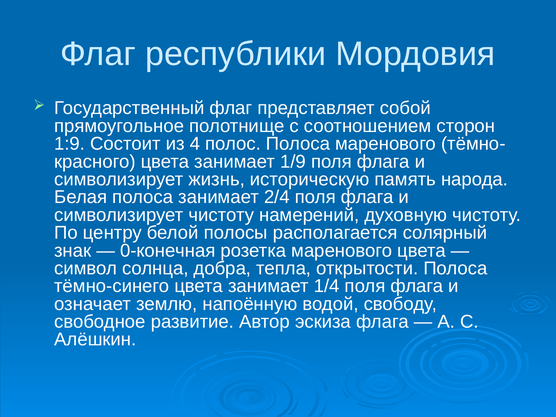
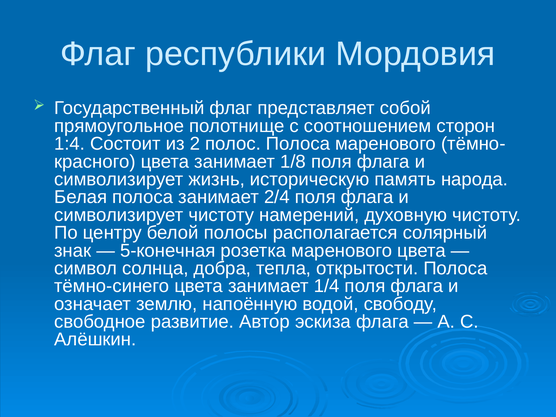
1:9: 1:9 -> 1:4
4: 4 -> 2
1/9: 1/9 -> 1/8
0-конечная: 0-конечная -> 5-конечная
